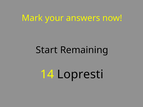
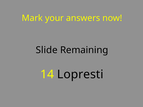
Start: Start -> Slide
